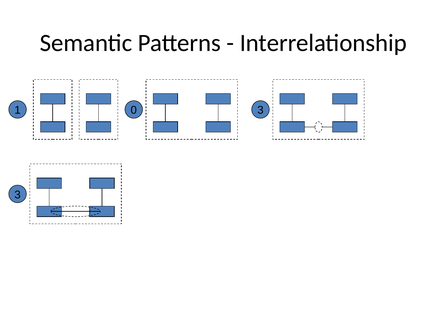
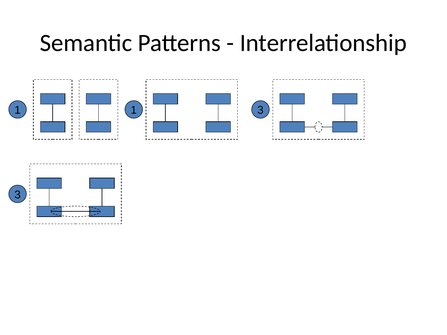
1 0: 0 -> 1
